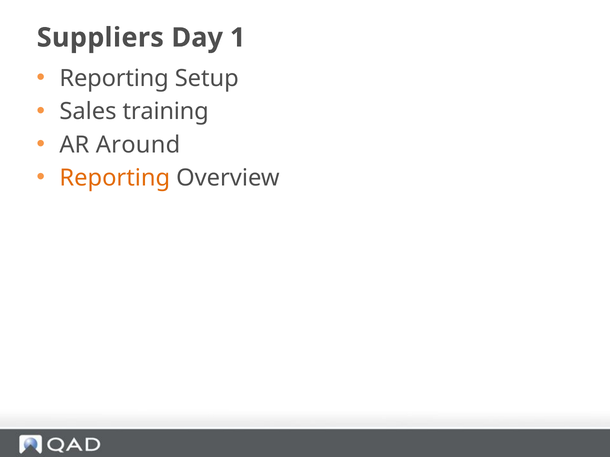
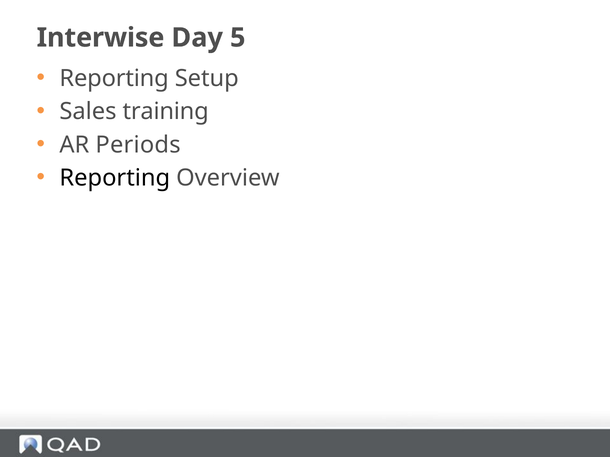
Suppliers: Suppliers -> Interwise
1: 1 -> 5
Around: Around -> Periods
Reporting at (115, 178) colour: orange -> black
